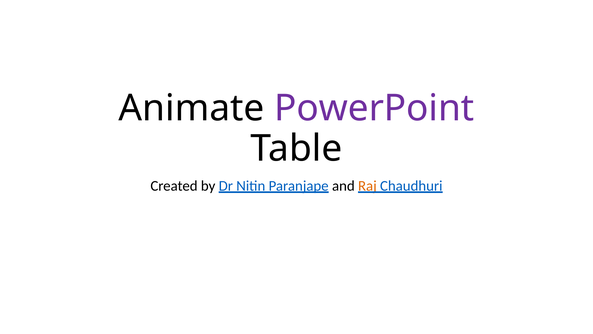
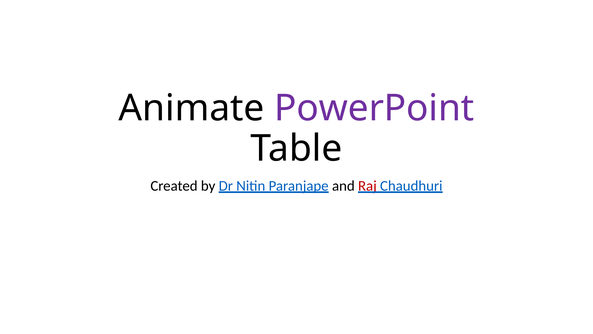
Raj colour: orange -> red
